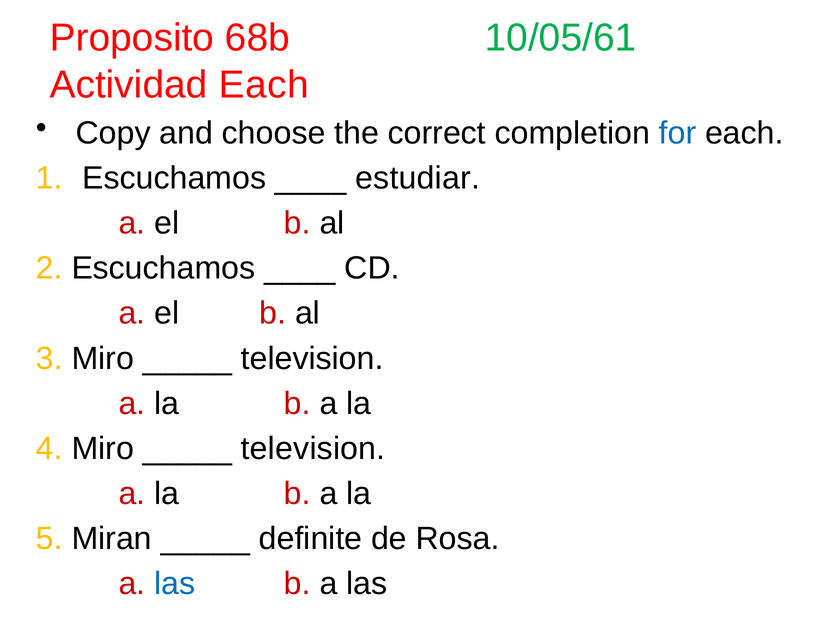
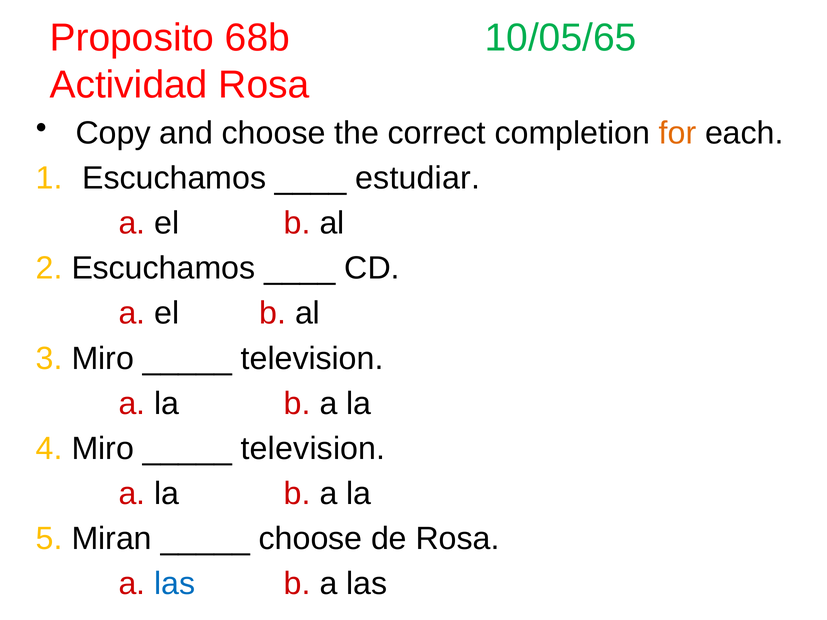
10/05/61: 10/05/61 -> 10/05/65
Actividad Each: Each -> Rosa
for colour: blue -> orange
definite at (311, 539): definite -> choose
